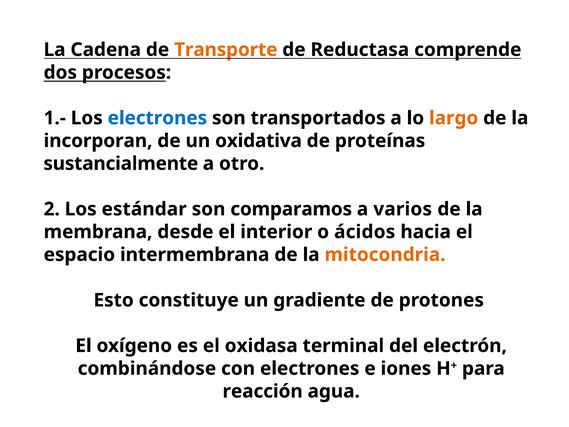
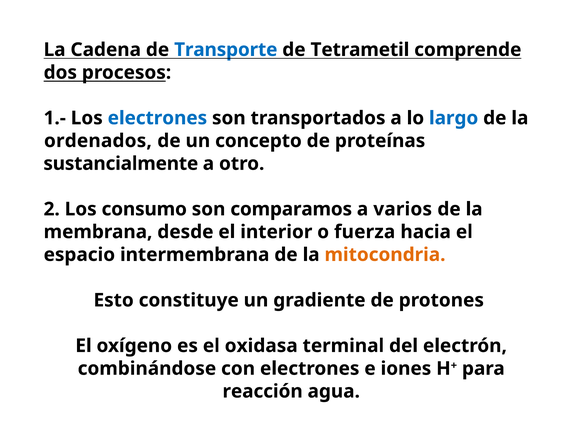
Transporte colour: orange -> blue
Reductasa: Reductasa -> Tetrametil
largo colour: orange -> blue
incorporan: incorporan -> ordenados
oxidativa: oxidativa -> concepto
estándar: estándar -> consumo
ácidos: ácidos -> fuerza
